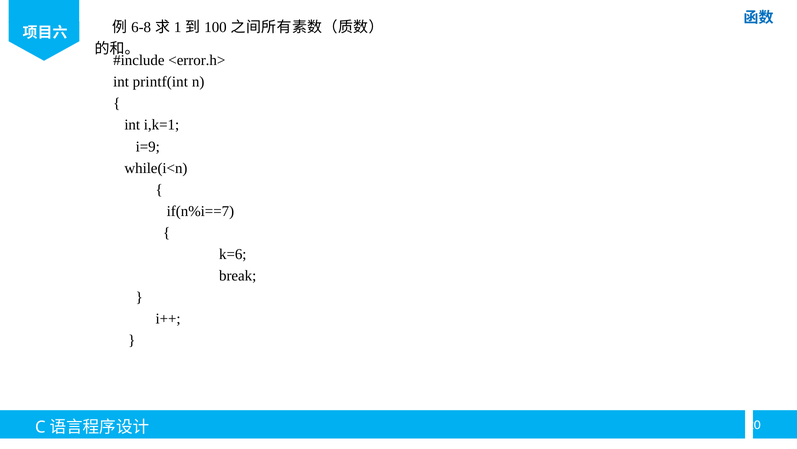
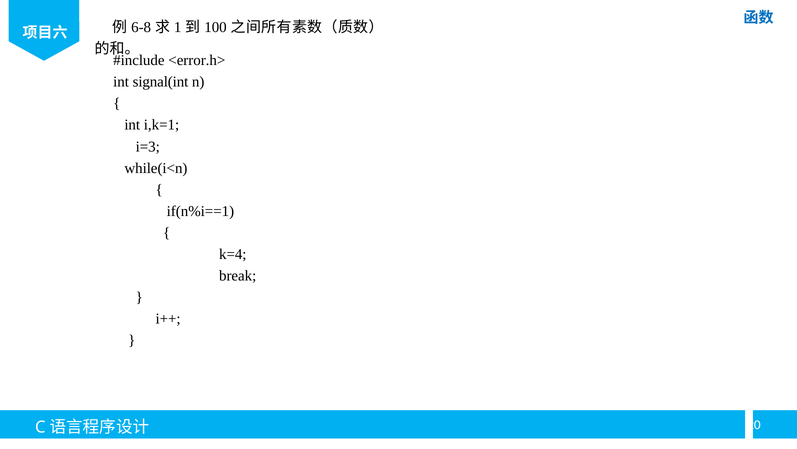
printf(int: printf(int -> signal(int
i=9: i=9 -> i=3
if(n%i==7: if(n%i==7 -> if(n%i==1
k=6: k=6 -> k=4
